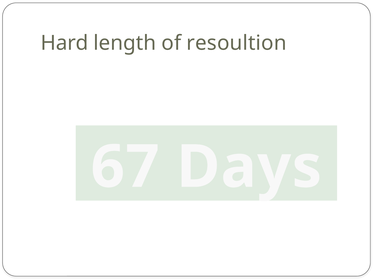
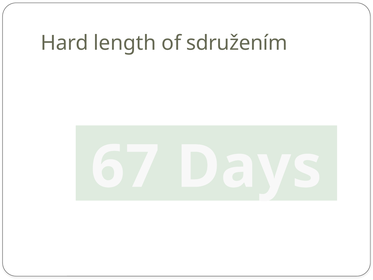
resoultion: resoultion -> sdružením
